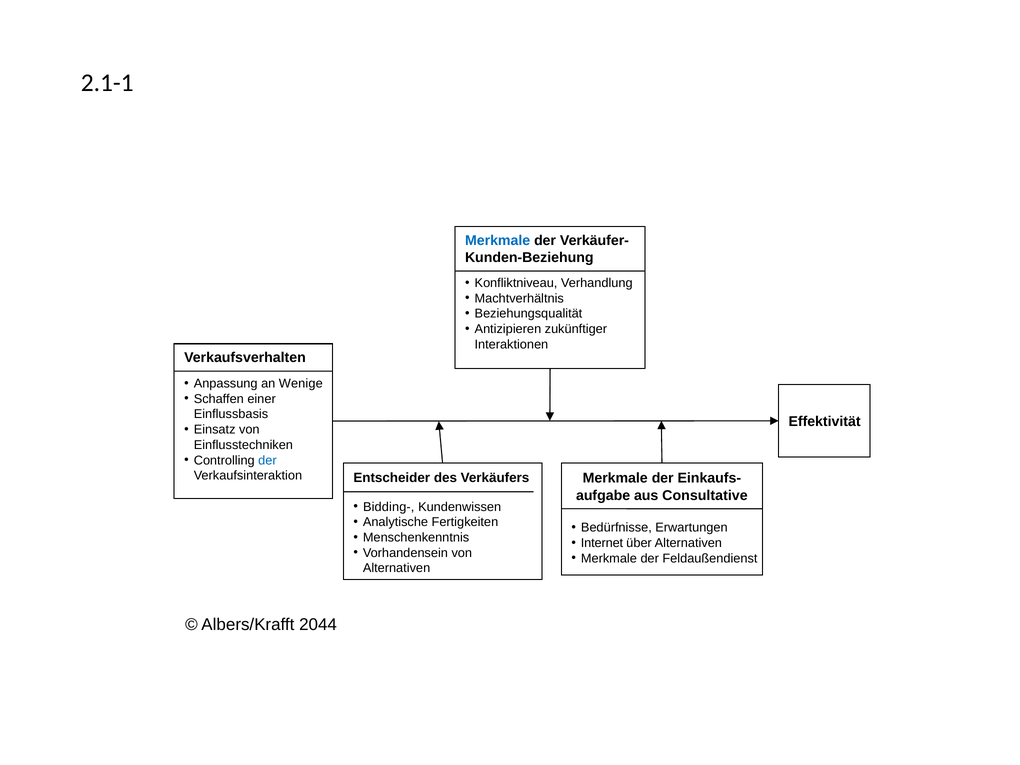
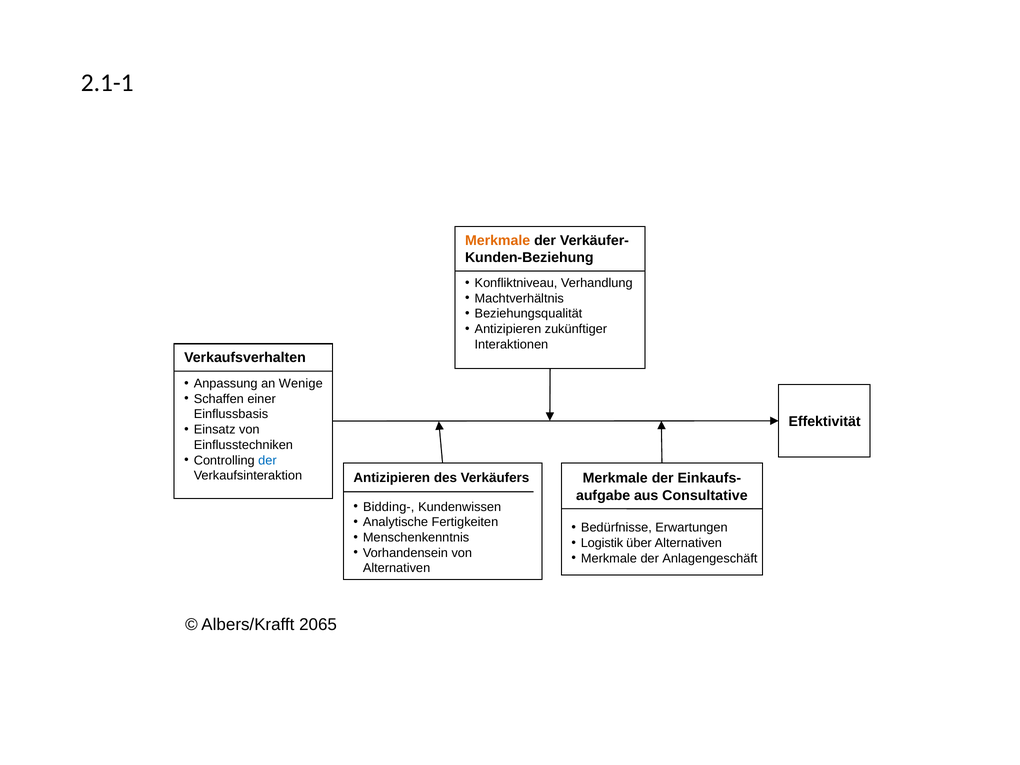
Merkmale at (498, 241) colour: blue -> orange
Entscheider at (392, 478): Entscheider -> Antizipieren
Internet: Internet -> Logistik
Feldaußendienst: Feldaußendienst -> Anlagengeschäft
2044: 2044 -> 2065
